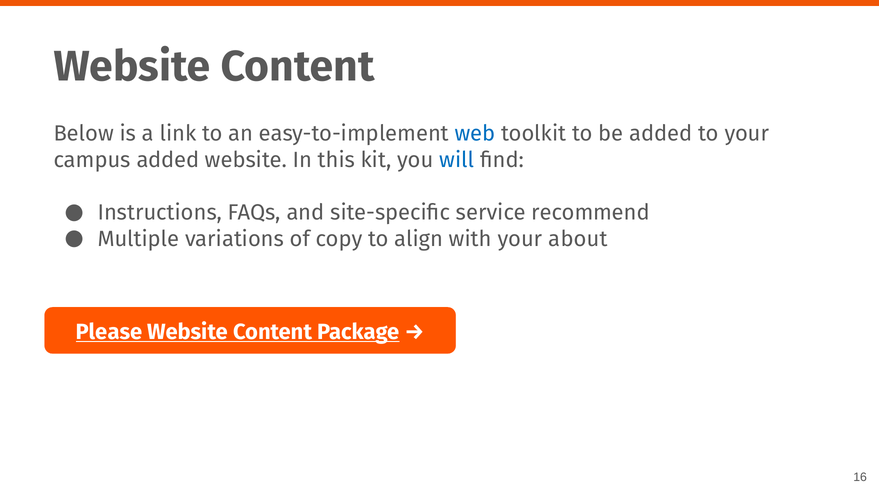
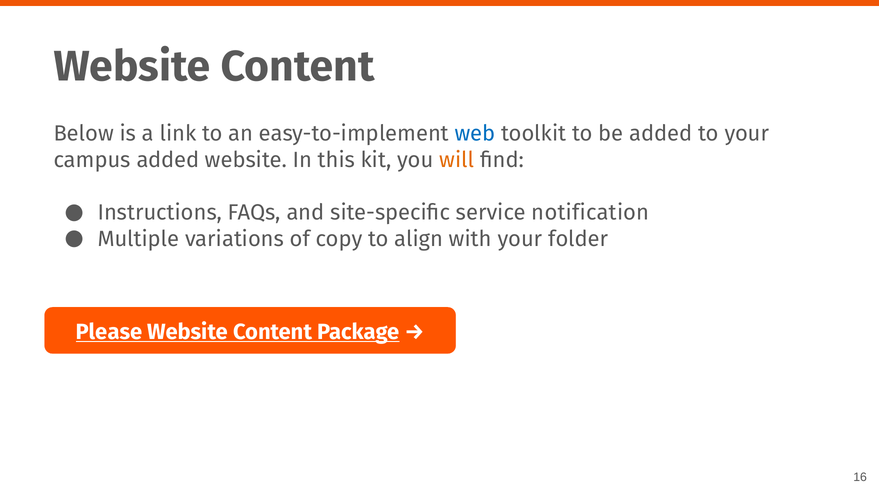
will colour: blue -> orange
recommend: recommend -> notification
about: about -> folder
